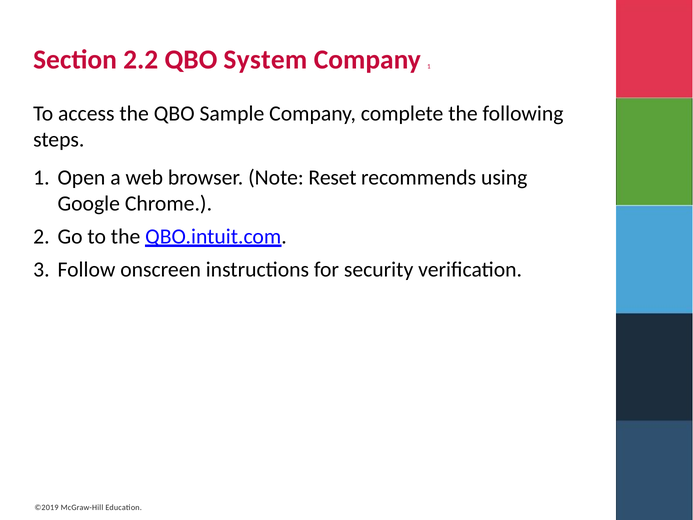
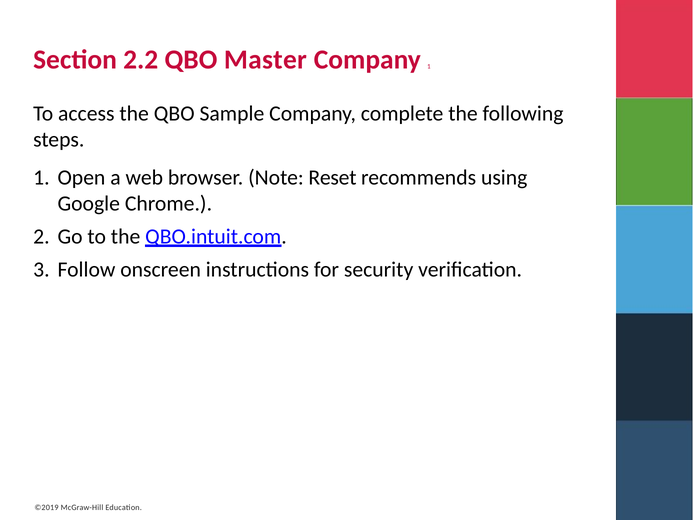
System: System -> Master
